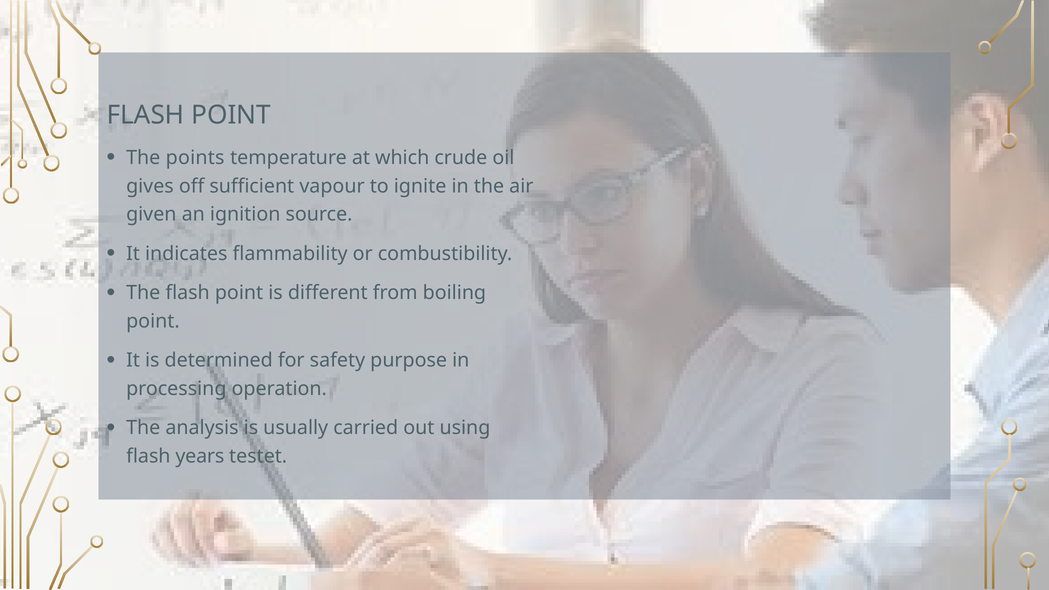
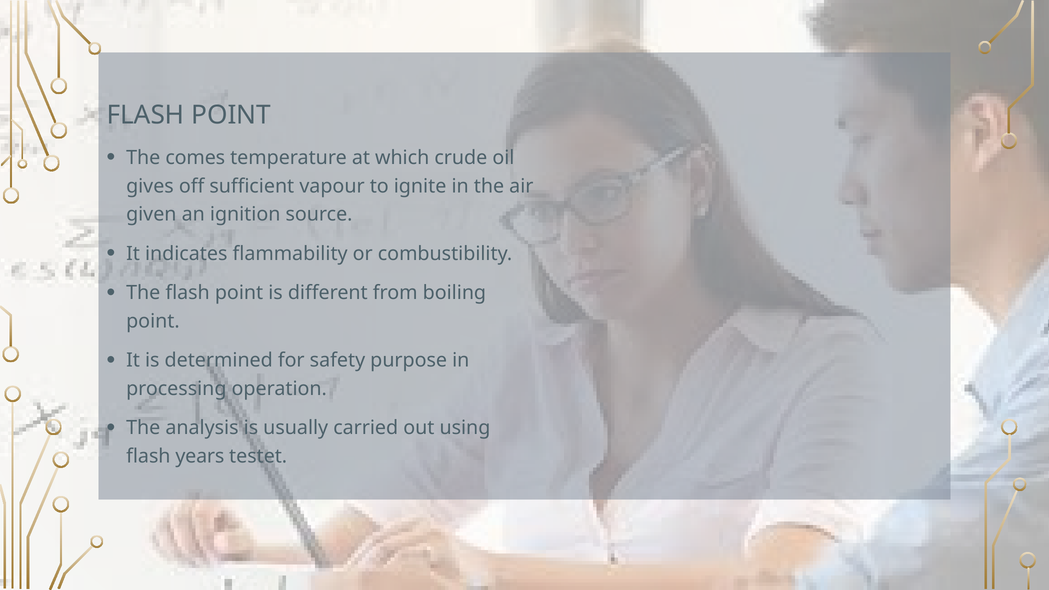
points: points -> comes
